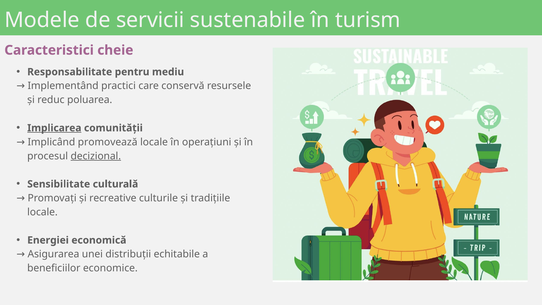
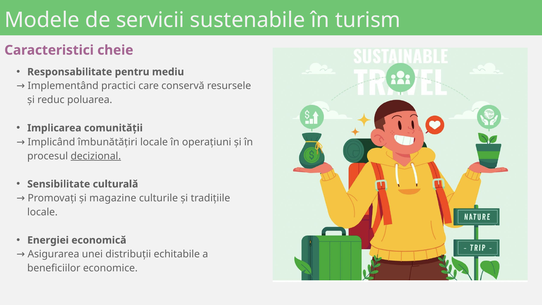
Implicarea underline: present -> none
promovează: promovează -> îmbunătățiri
recreative: recreative -> magazine
